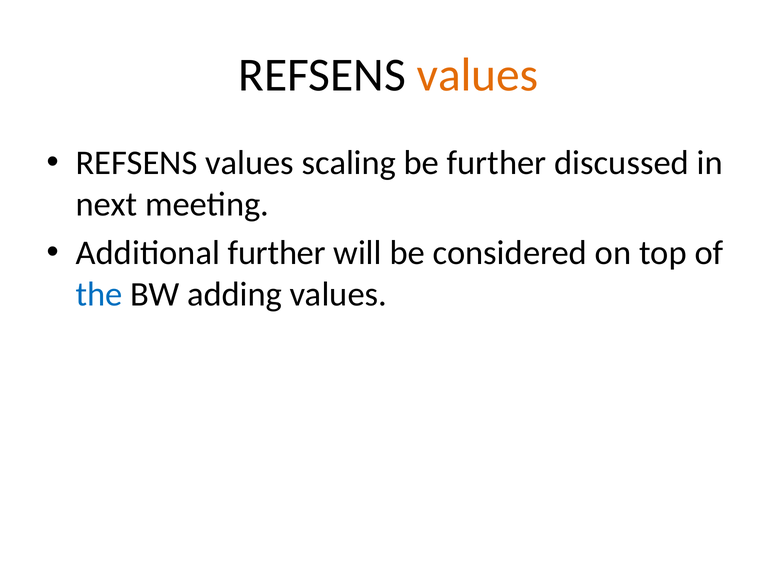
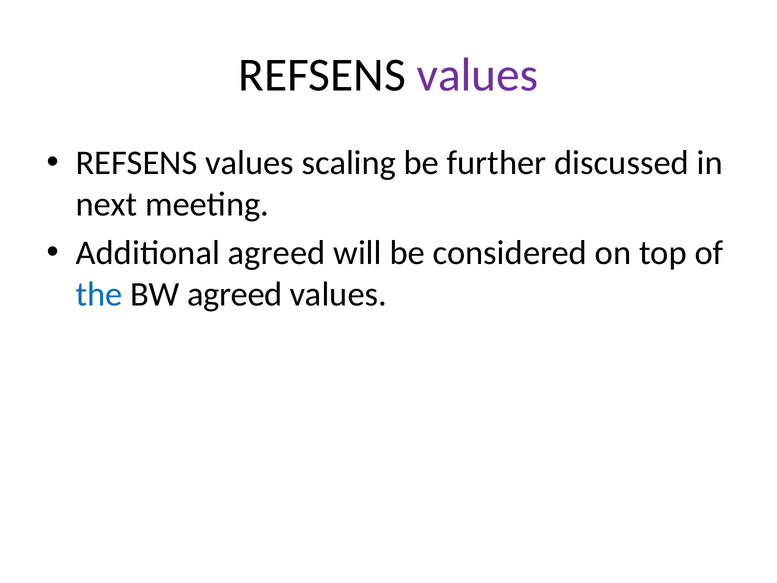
values at (478, 75) colour: orange -> purple
Additional further: further -> agreed
BW adding: adding -> agreed
